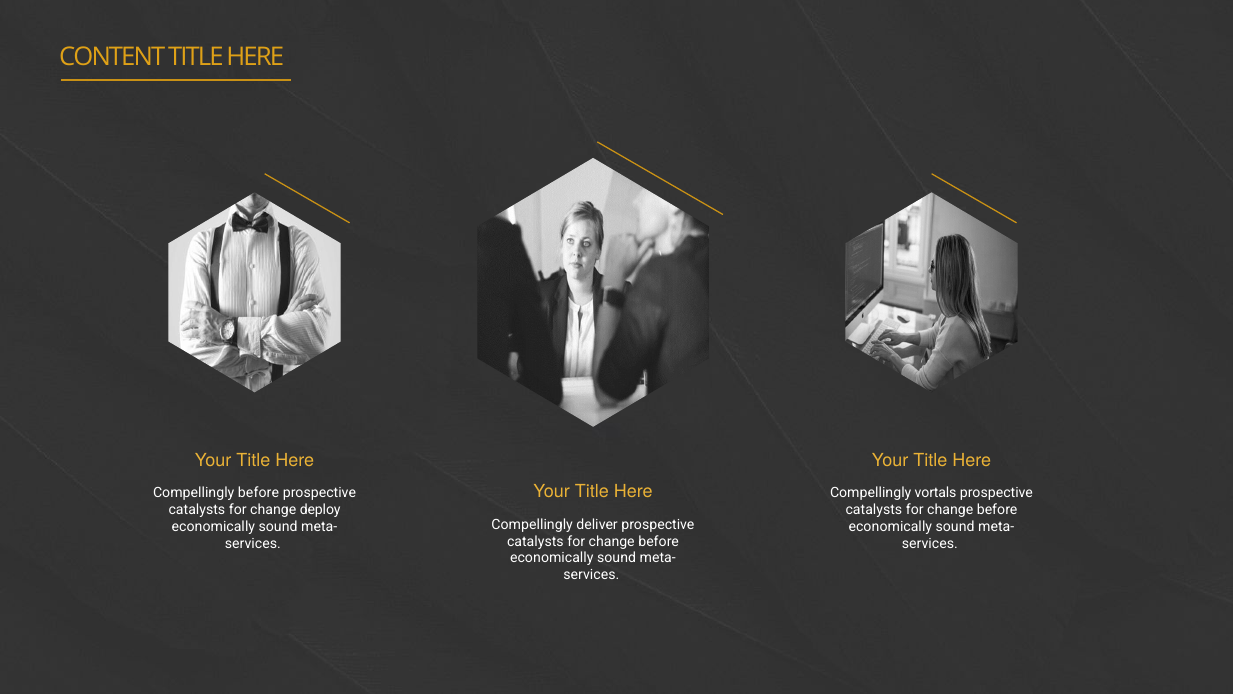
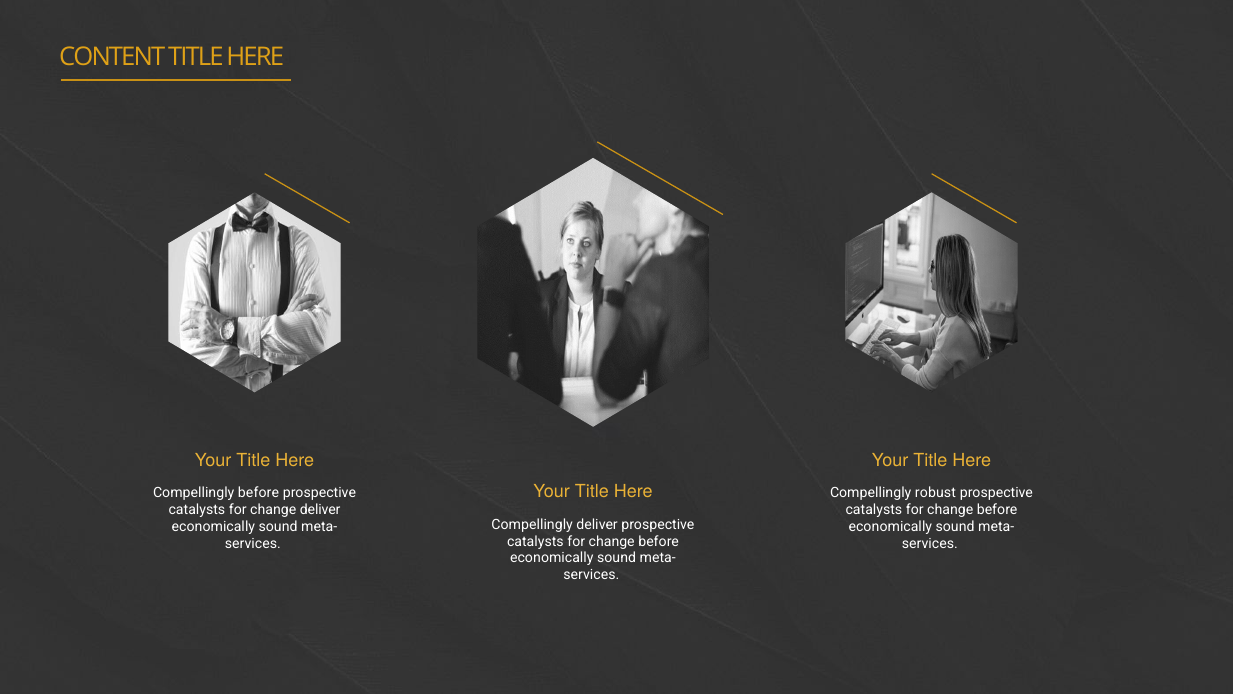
vortals: vortals -> robust
change deploy: deploy -> deliver
